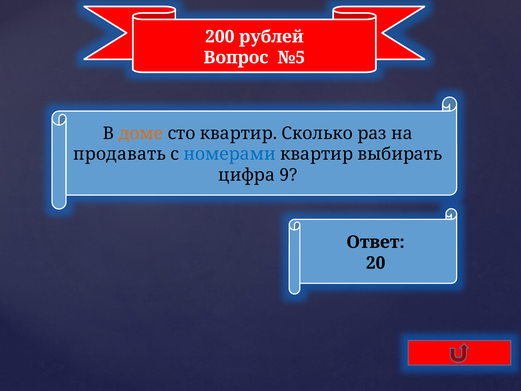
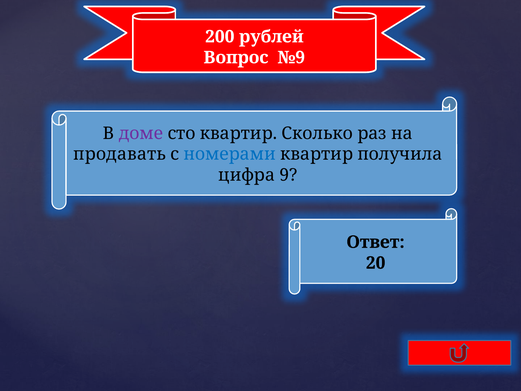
№5: №5 -> №9
доме colour: orange -> purple
выбирать: выбирать -> получила
